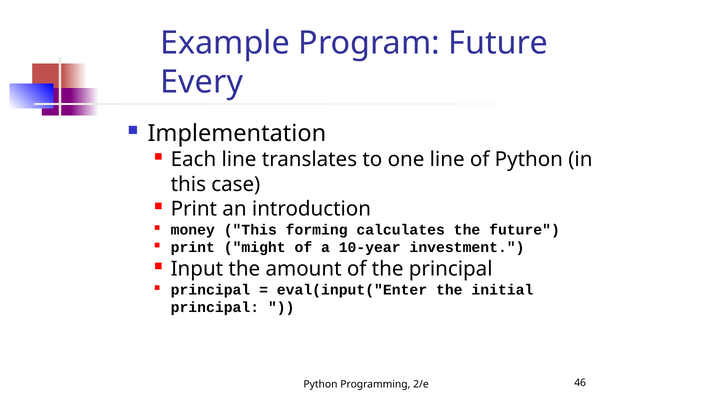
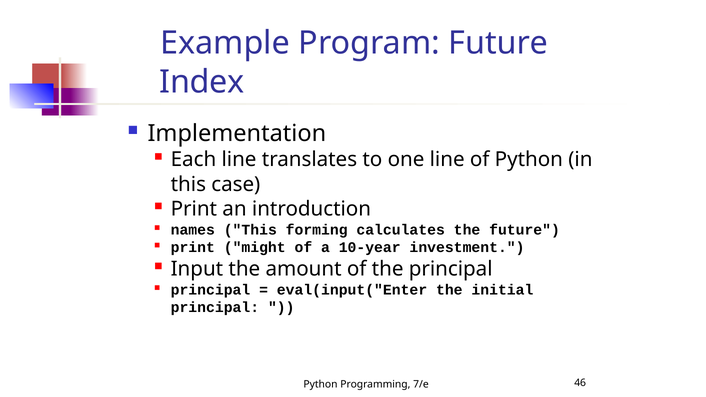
Every: Every -> Index
money: money -> names
2/e: 2/e -> 7/e
